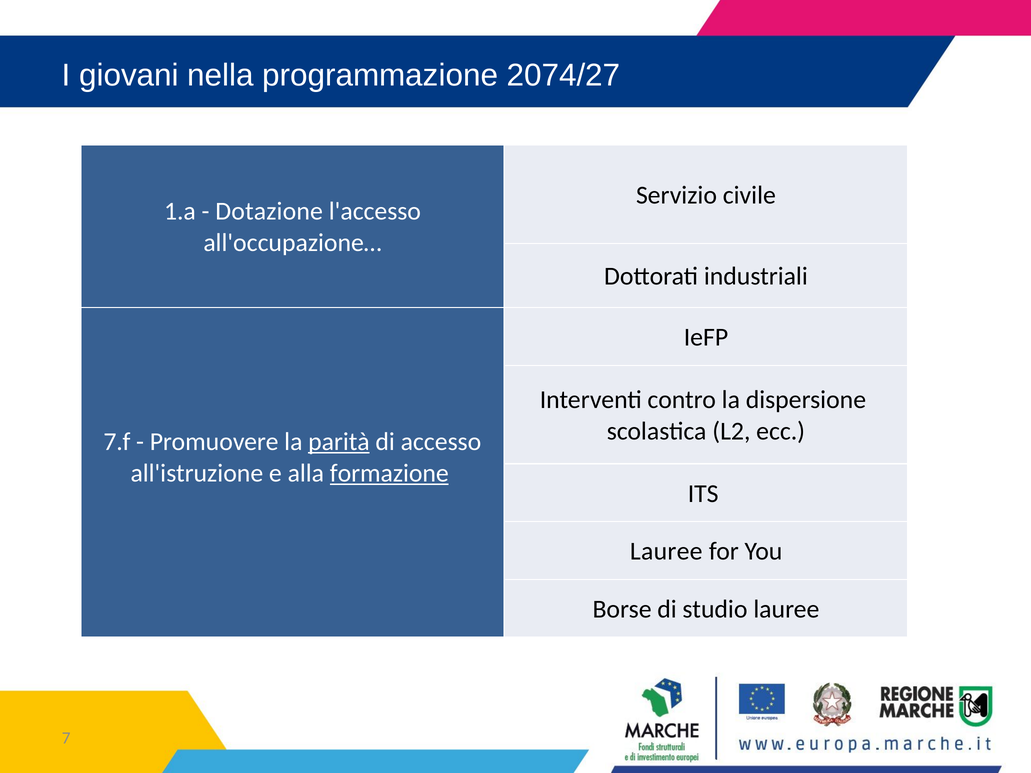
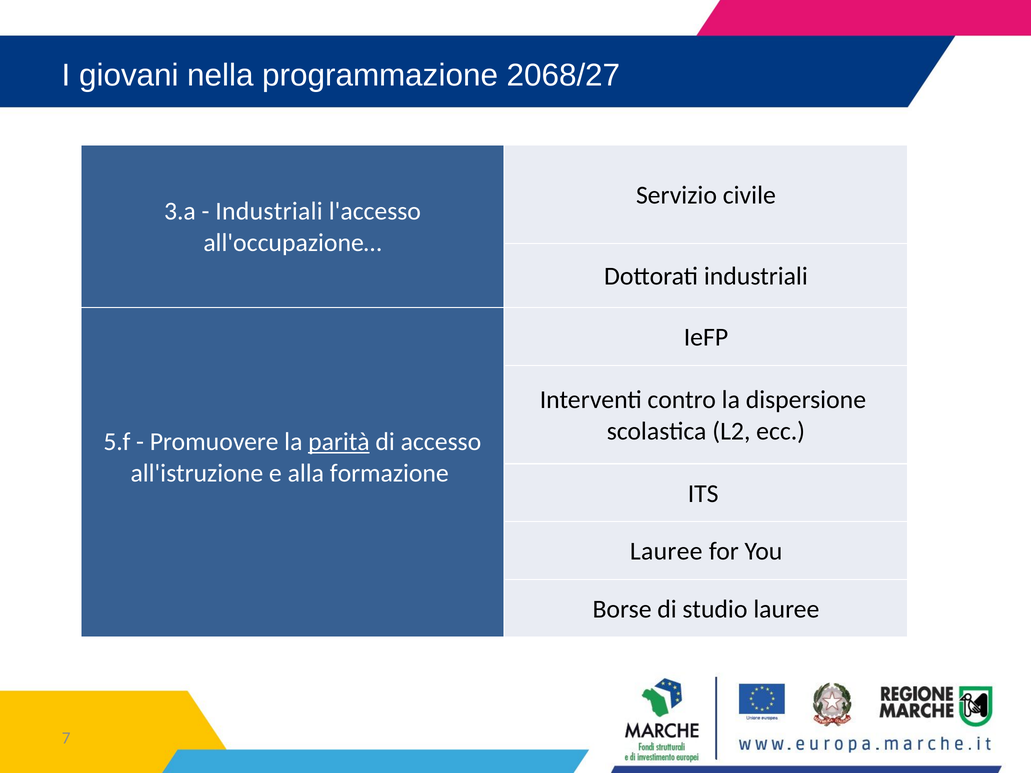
2074/27: 2074/27 -> 2068/27
1.a: 1.a -> 3.a
Dotazione at (269, 211): Dotazione -> Industriali
7.f: 7.f -> 5.f
formazione underline: present -> none
